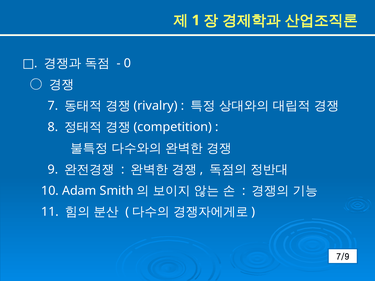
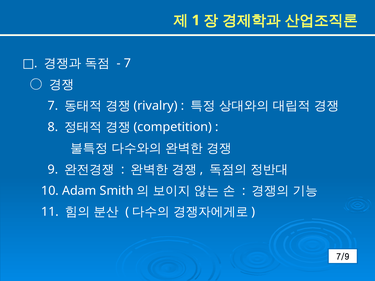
0 at (128, 63): 0 -> 7
